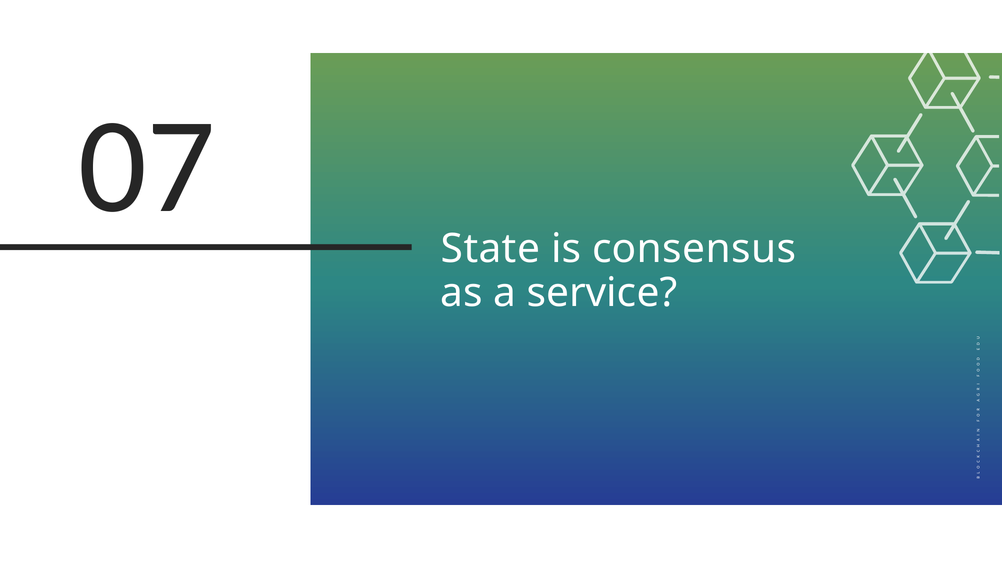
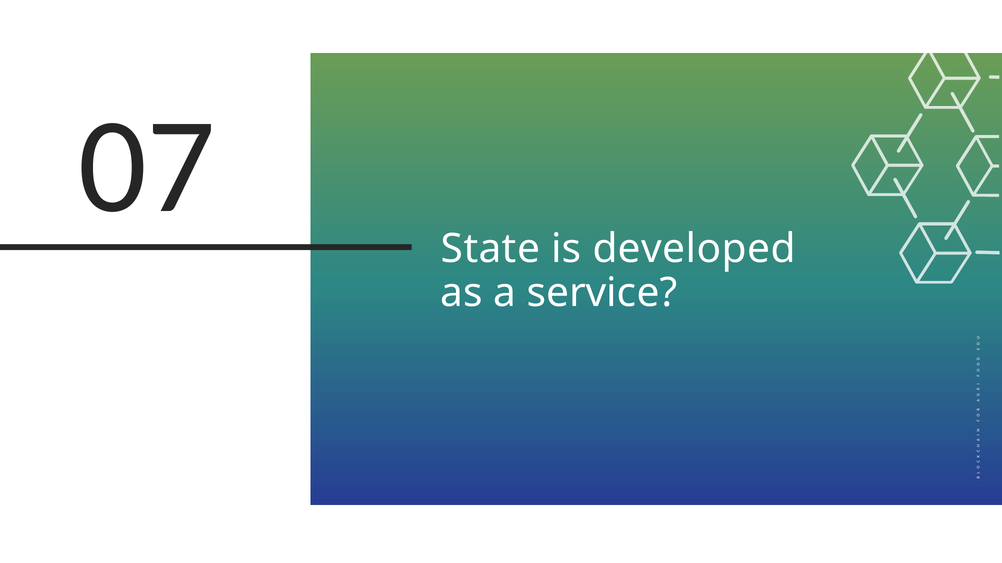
consensus: consensus -> developed
